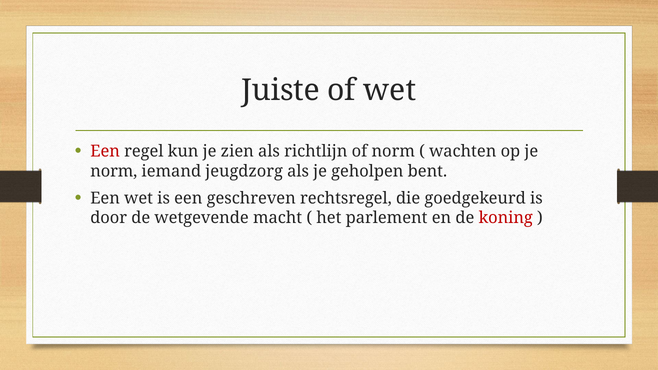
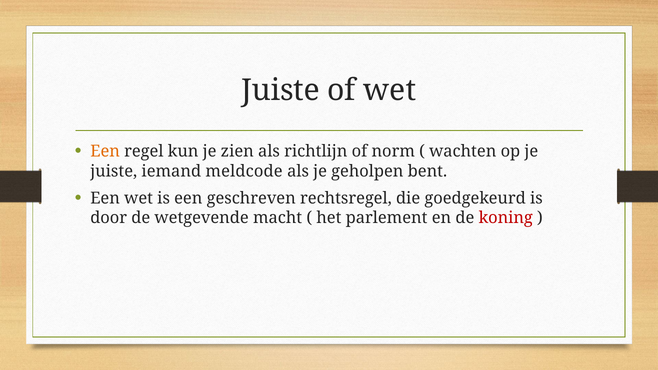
Een at (105, 151) colour: red -> orange
norm at (114, 171): norm -> juiste
jeugdzorg: jeugdzorg -> meldcode
